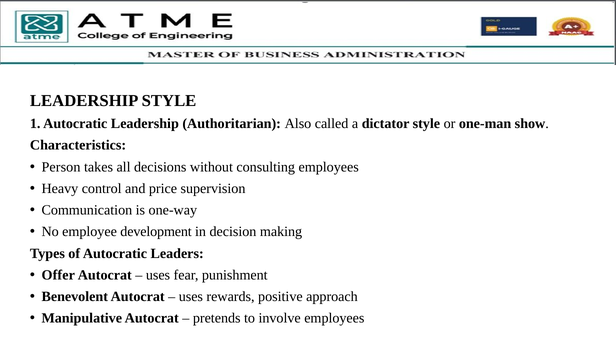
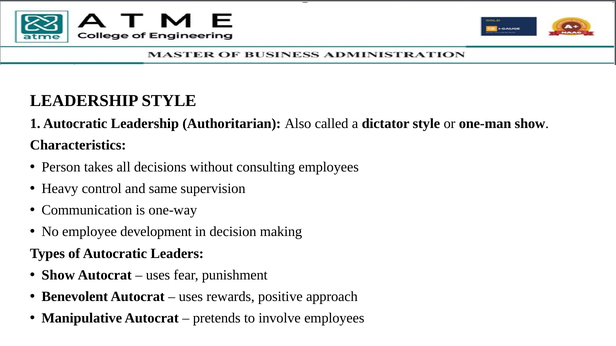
price: price -> same
Offer at (58, 275): Offer -> Show
